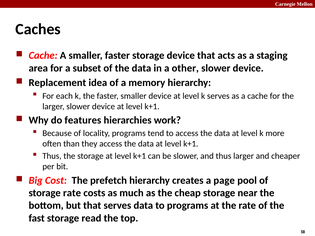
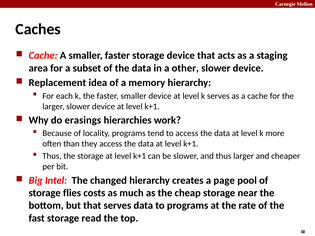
features: features -> erasings
Cost: Cost -> Intel
prefetch: prefetch -> changed
storage rate: rate -> flies
